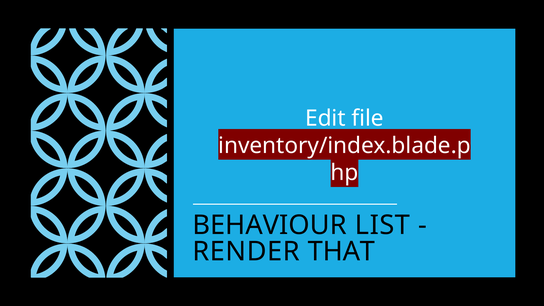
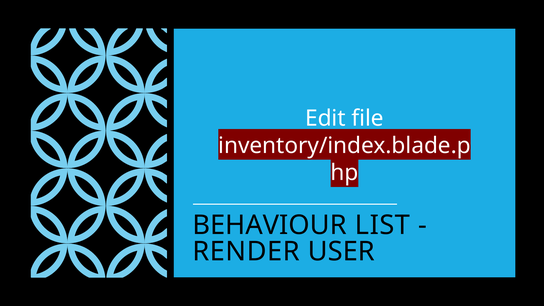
THAT: THAT -> USER
